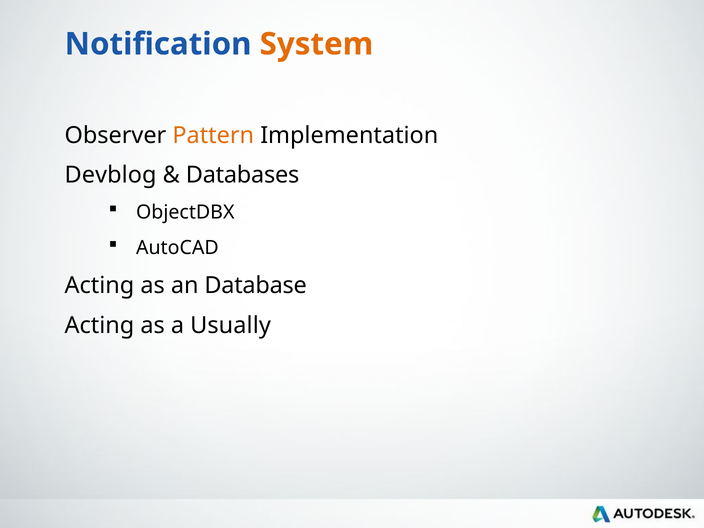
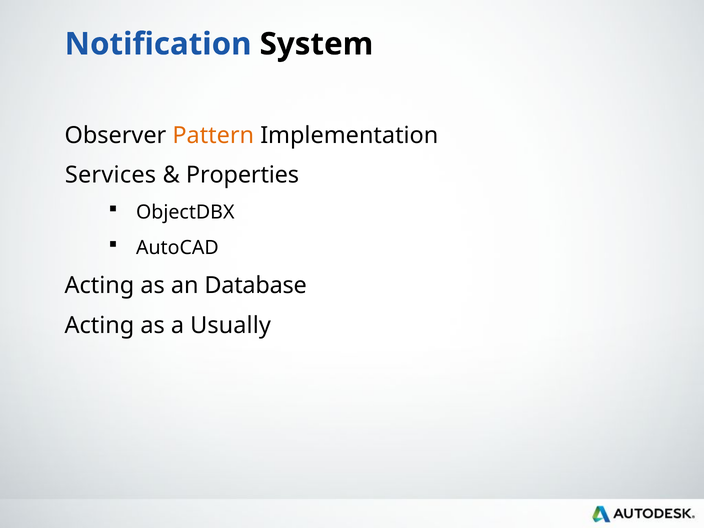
System colour: orange -> black
Devblog: Devblog -> Services
Databases: Databases -> Properties
